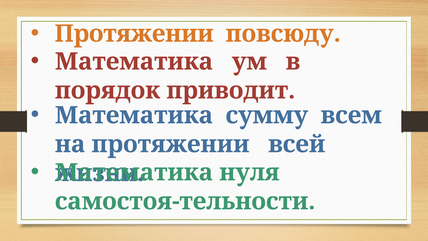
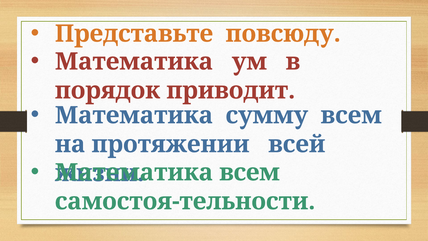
Протяжении at (134, 34): Протяжении -> Представьте
нуля at (249, 172): нуля -> всем
